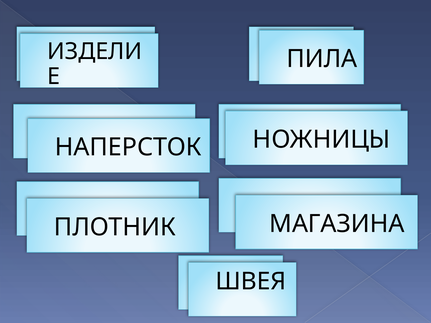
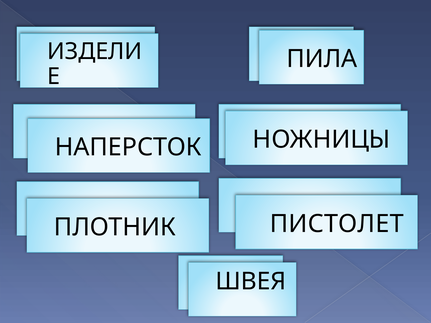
МАГАЗИНА: МАГАЗИНА -> ПИСТОЛЕТ
